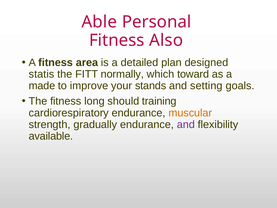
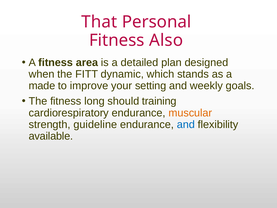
Able: Able -> That
statis: statis -> when
normally: normally -> dynamic
toward: toward -> stands
stands: stands -> setting
setting: setting -> weekly
gradually: gradually -> guideline
and at (186, 124) colour: purple -> blue
